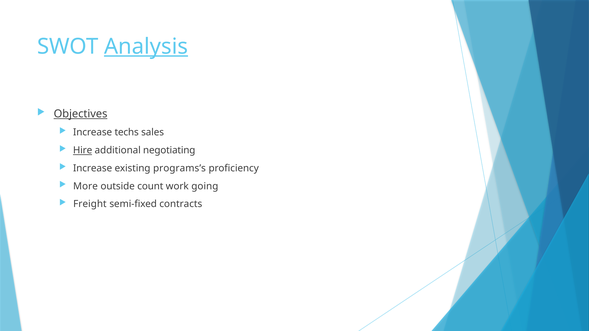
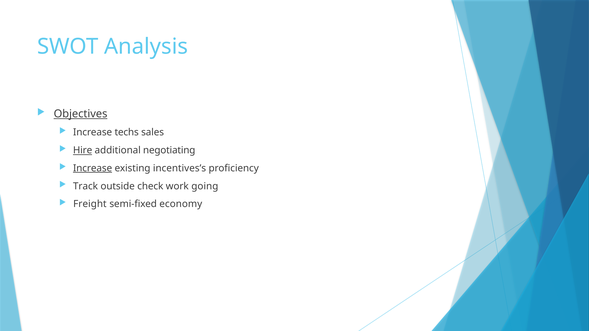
Analysis underline: present -> none
Increase at (93, 168) underline: none -> present
programs’s: programs’s -> incentives’s
More: More -> Track
count: count -> check
contracts: contracts -> economy
